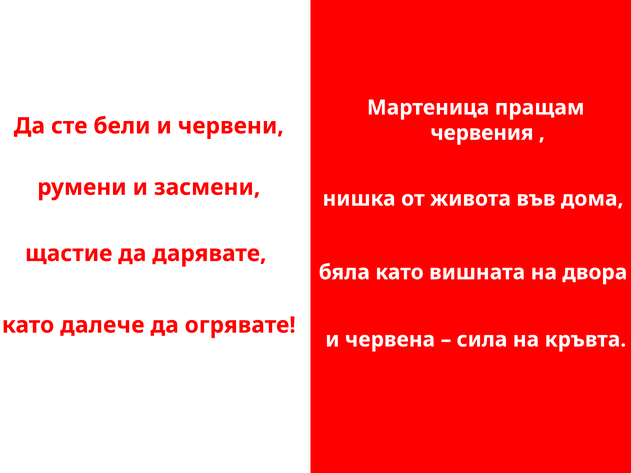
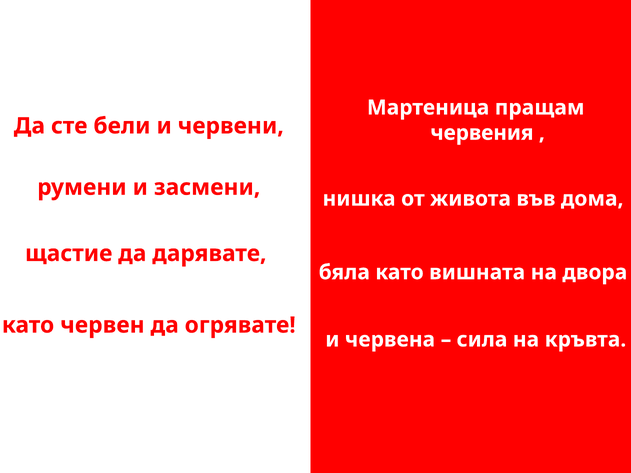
далече: далече -> червен
